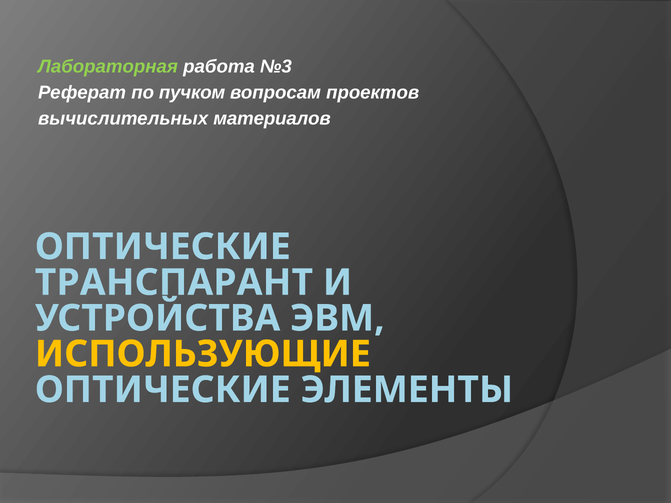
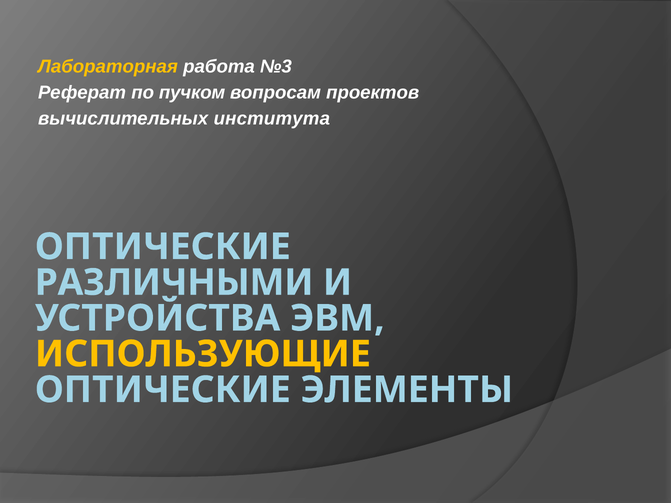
Лабораторная colour: light green -> yellow
материалов: материалов -> института
ТРАНСПАРАНТ: ТРАНСПАРАНТ -> РАЗЛИЧНЫМИ
